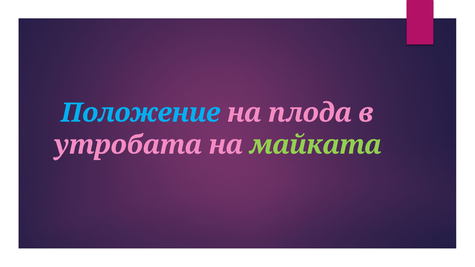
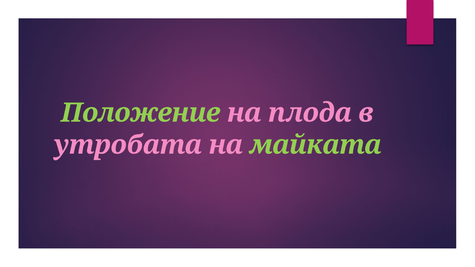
Положение colour: light blue -> light green
